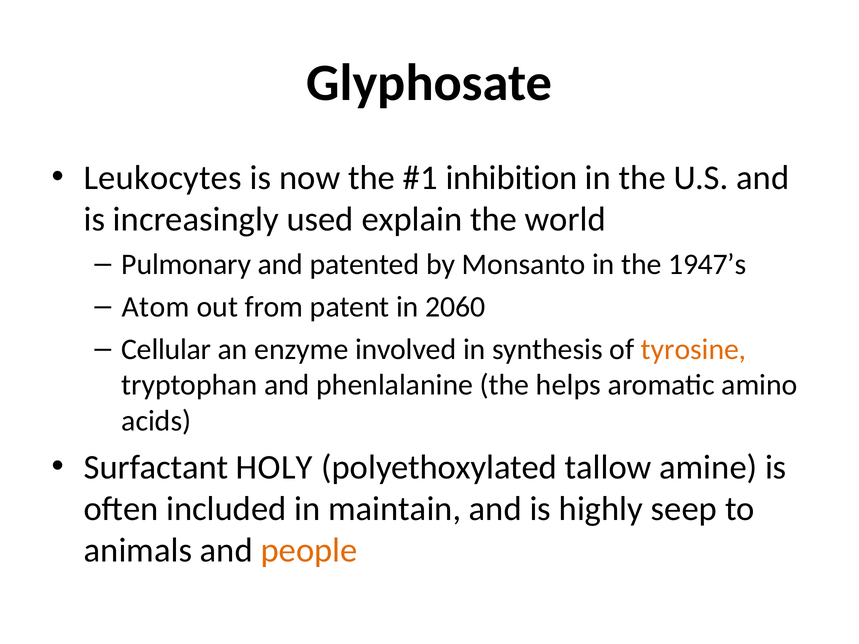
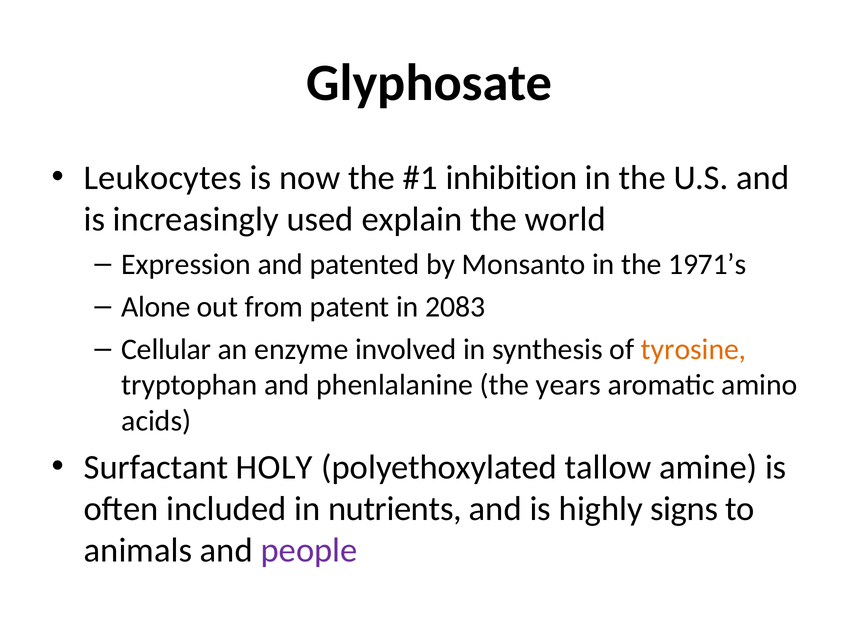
Pulmonary: Pulmonary -> Expression
1947’s: 1947’s -> 1971’s
Atom: Atom -> Alone
2060: 2060 -> 2083
helps: helps -> years
maintain: maintain -> nutrients
seep: seep -> signs
people colour: orange -> purple
